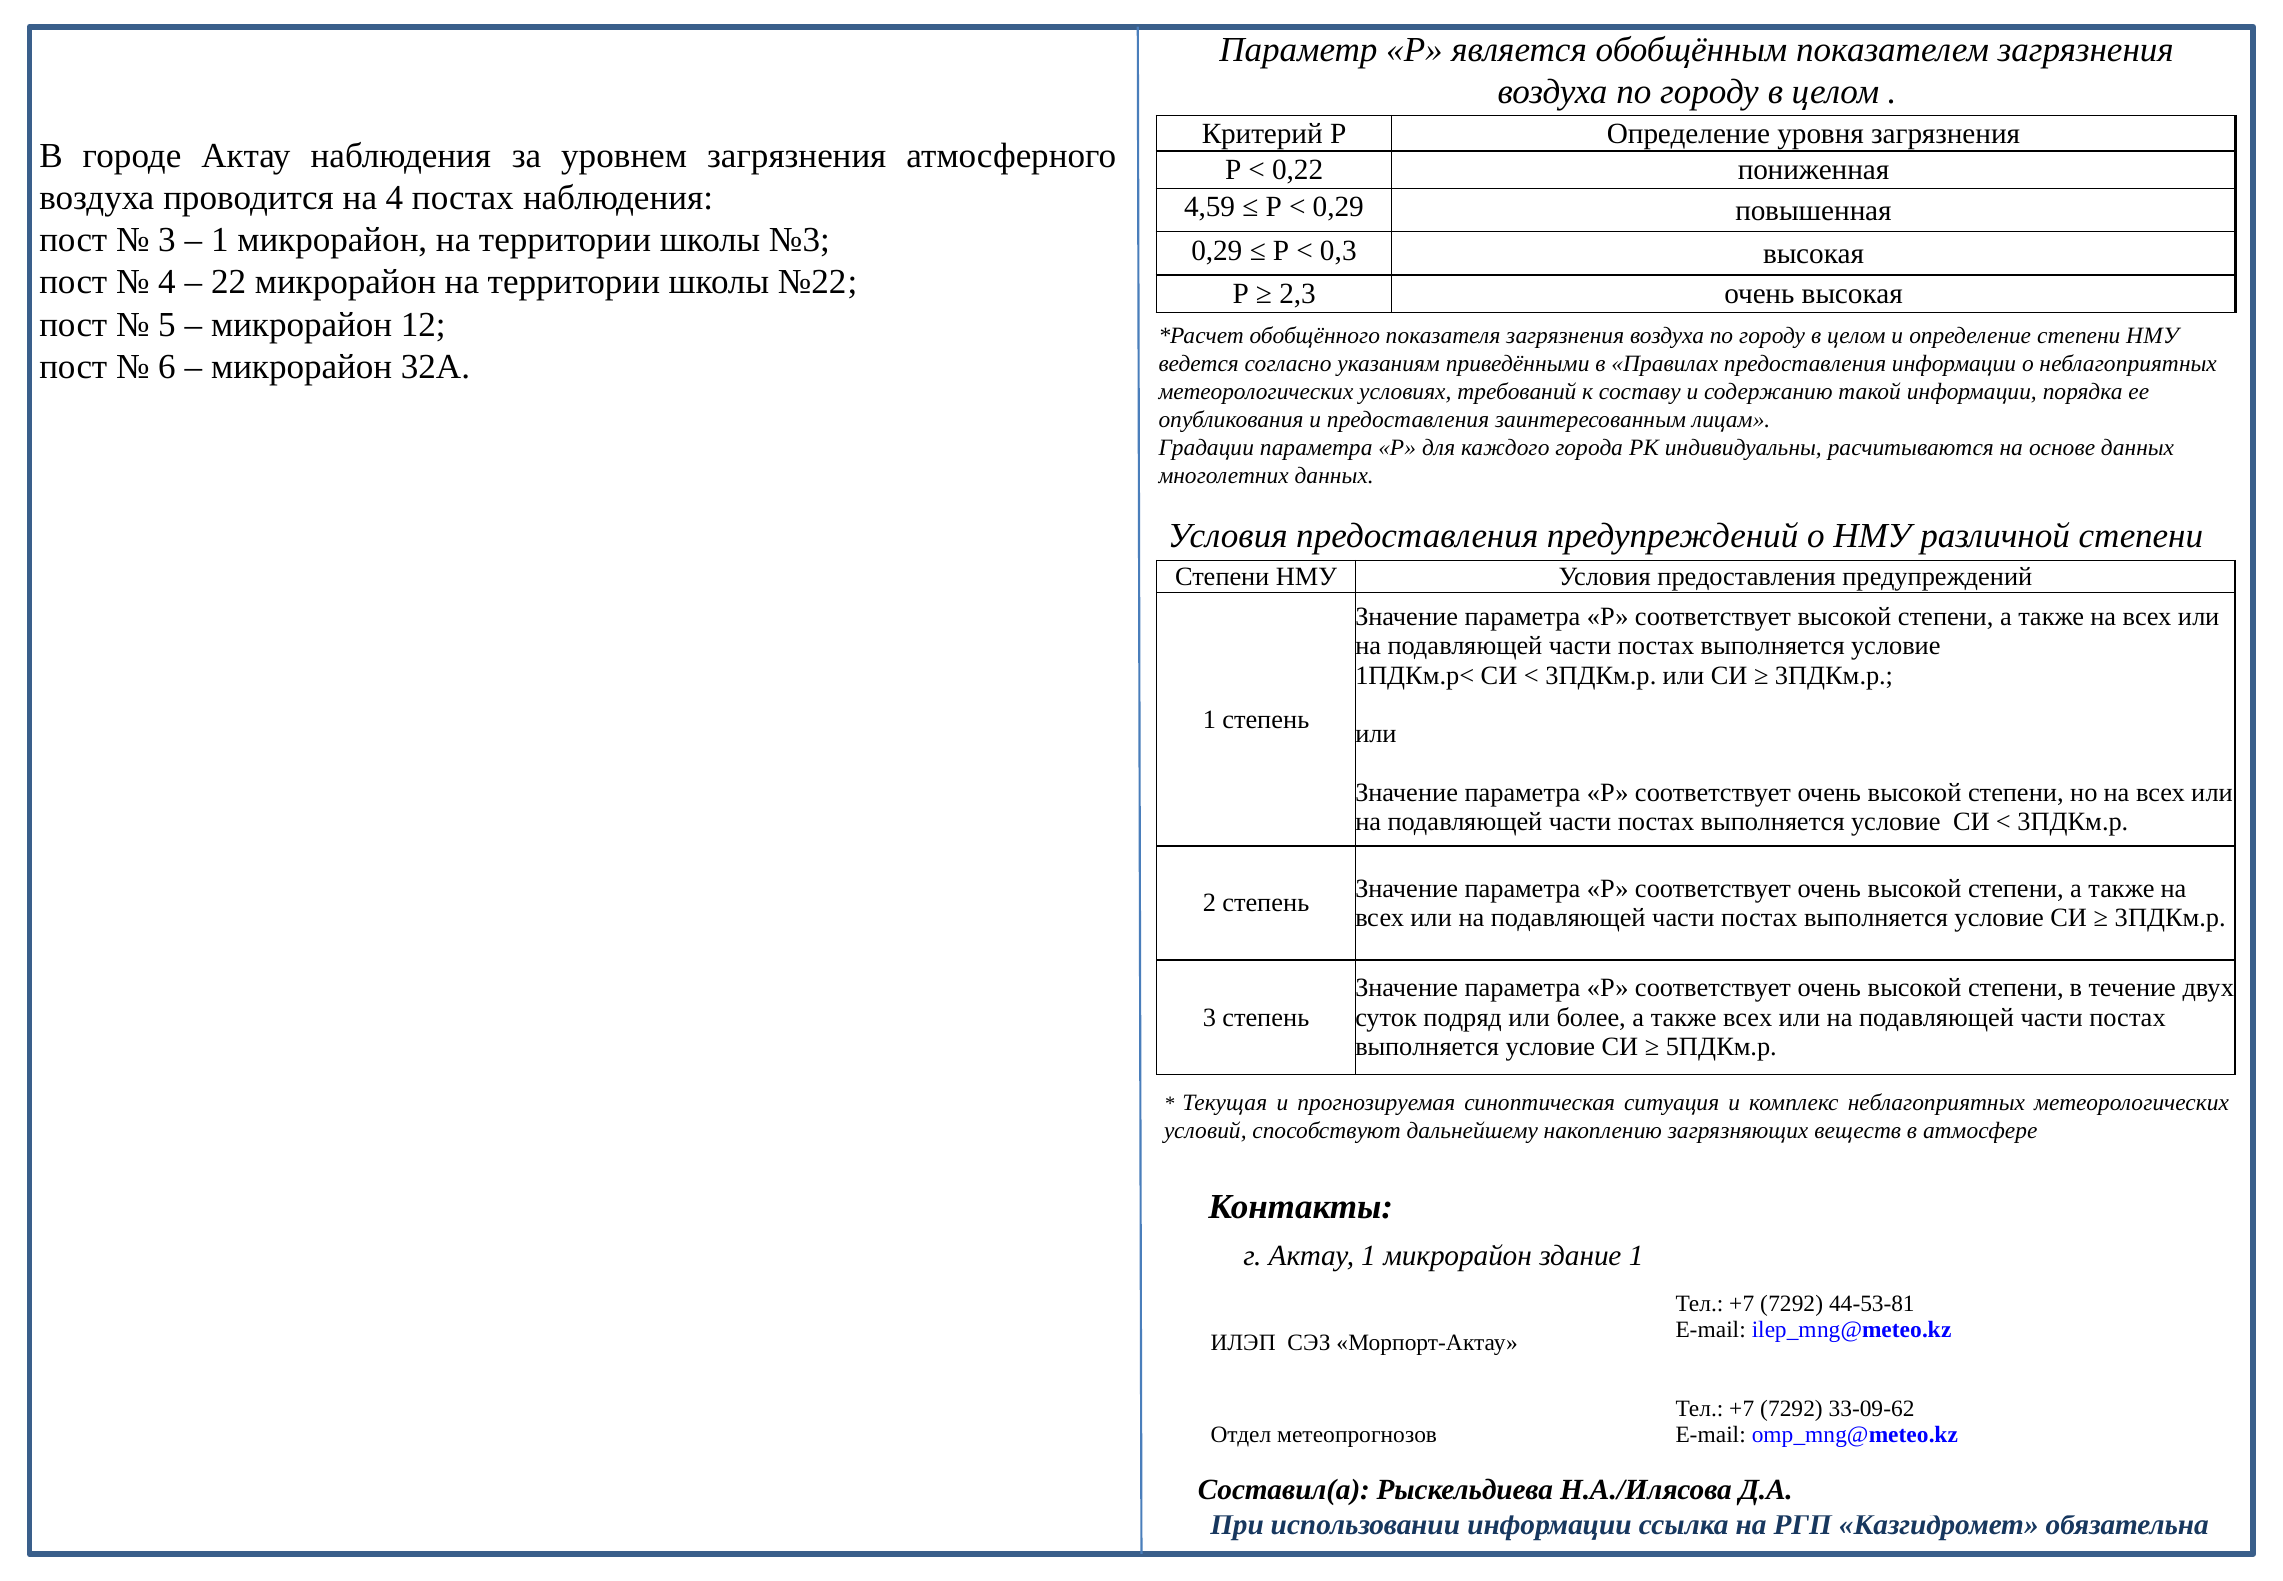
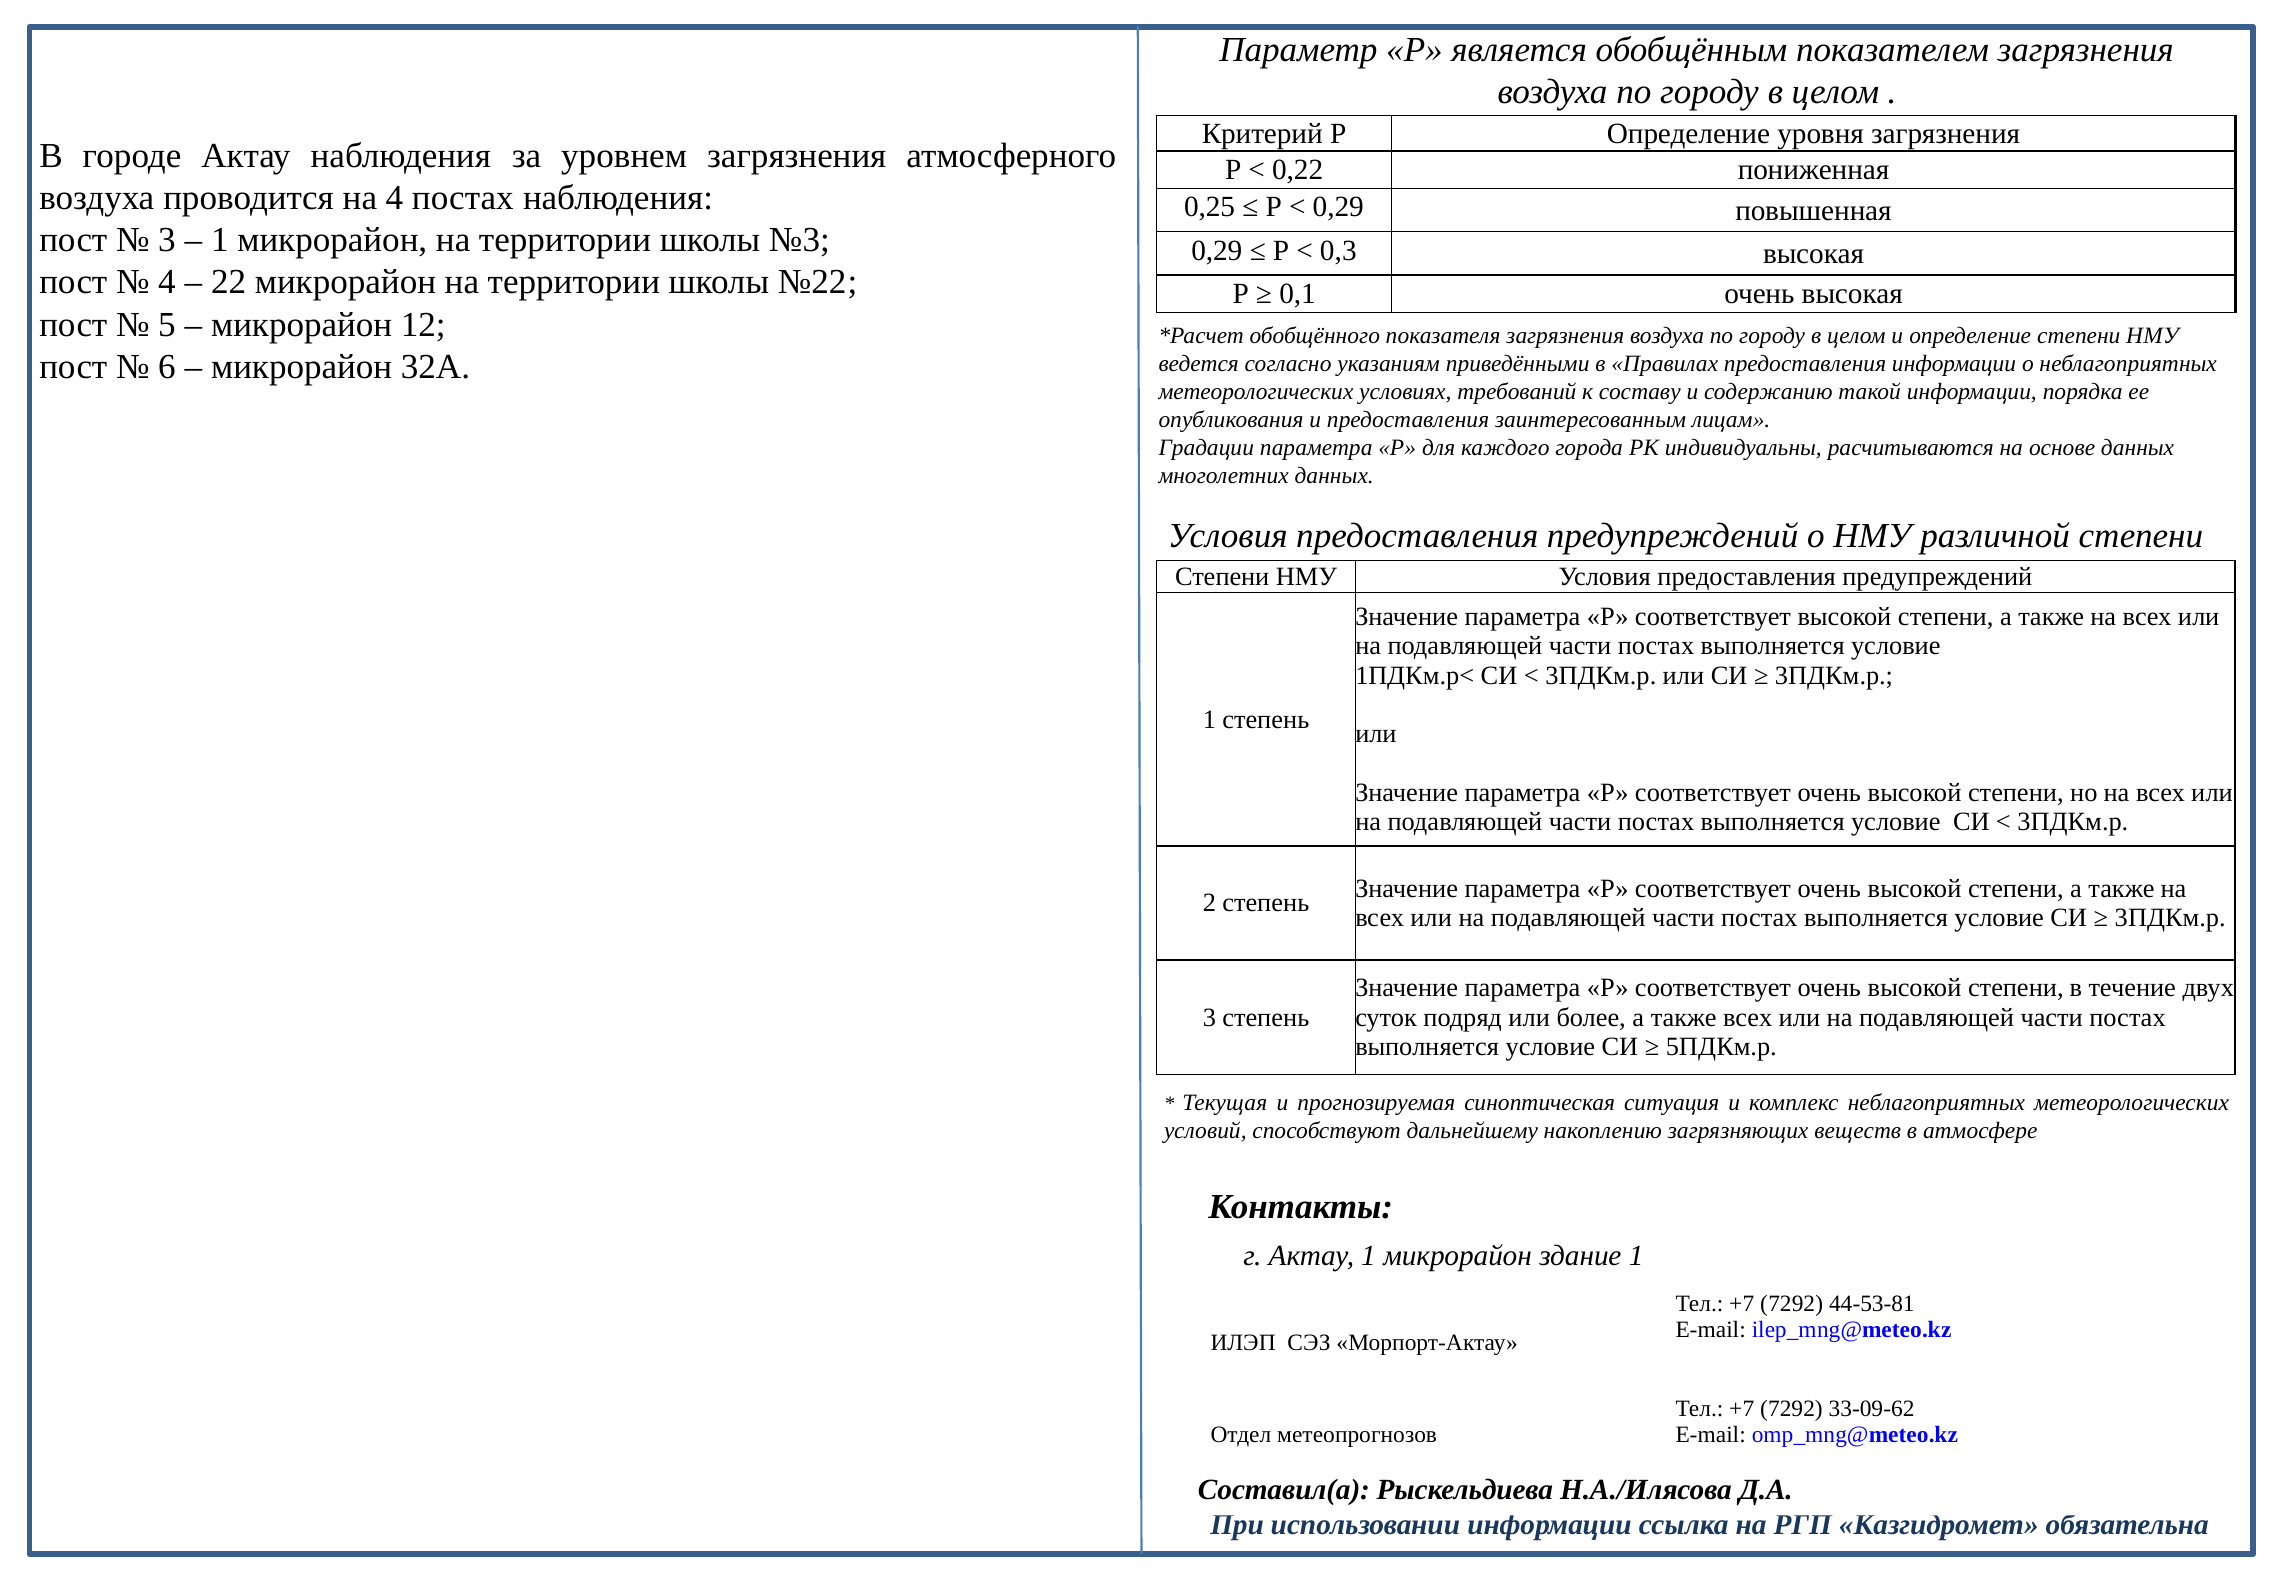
4,59: 4,59 -> 0,25
2,3: 2,3 -> 0,1
